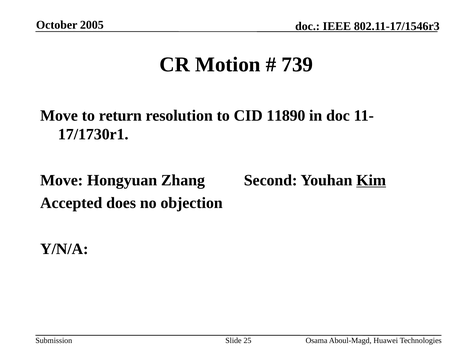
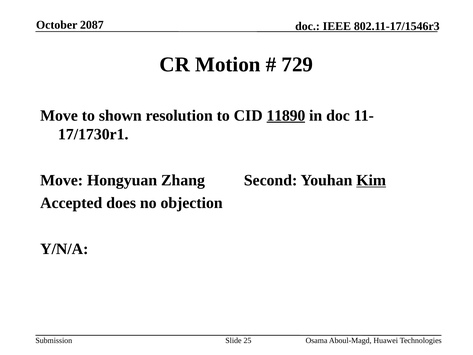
2005: 2005 -> 2087
739: 739 -> 729
return: return -> shown
11890 underline: none -> present
